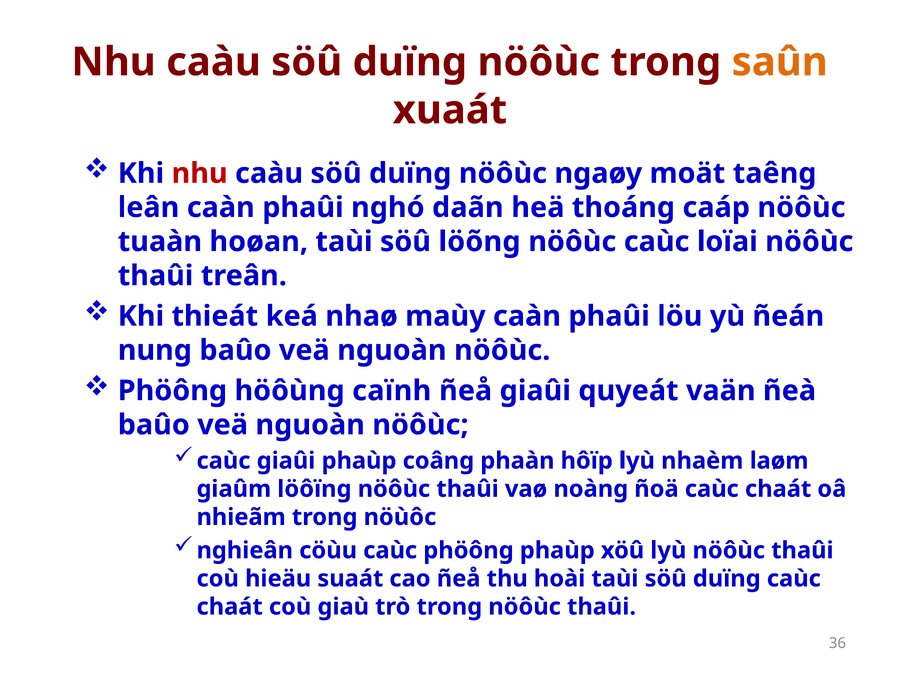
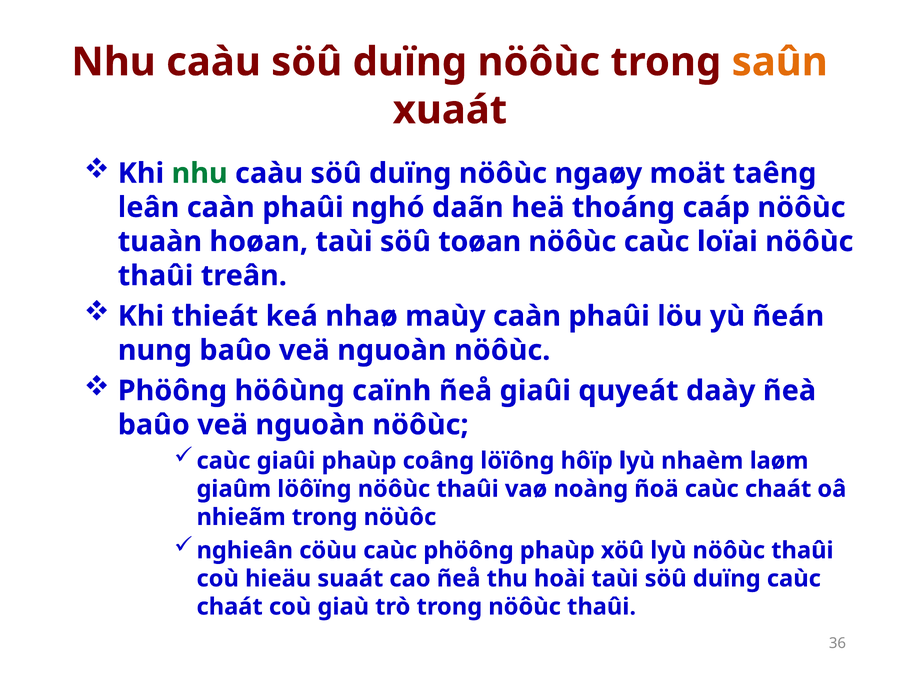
nhu at (200, 173) colour: red -> green
löõng: löõng -> toøan
vaän: vaän -> daày
phaàn: phaàn -> löïông
